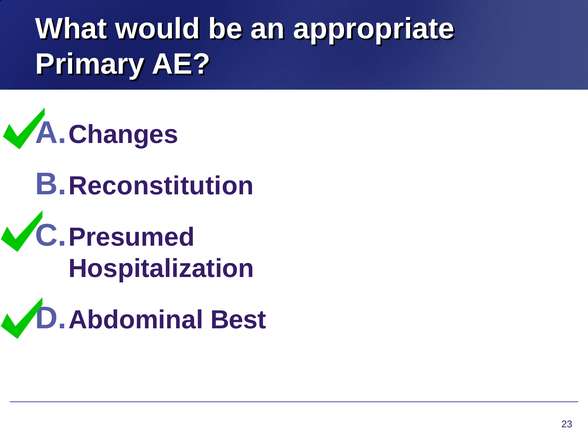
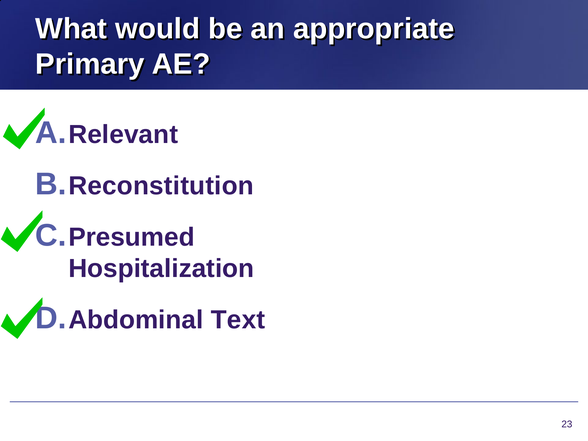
Changes: Changes -> Relevant
Best: Best -> Text
